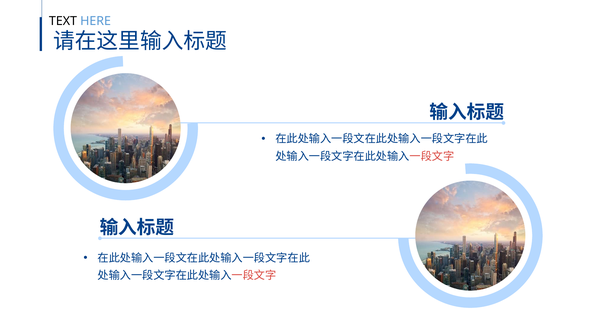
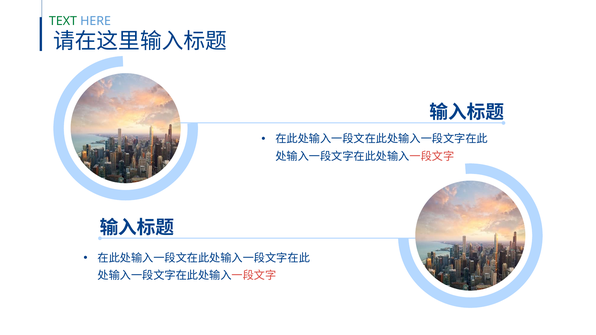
TEXT colour: black -> green
